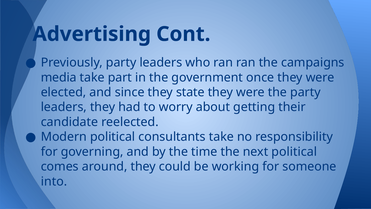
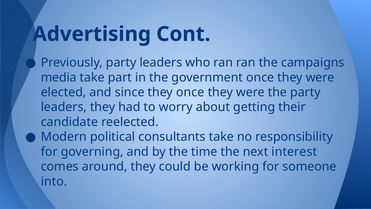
they state: state -> once
next political: political -> interest
